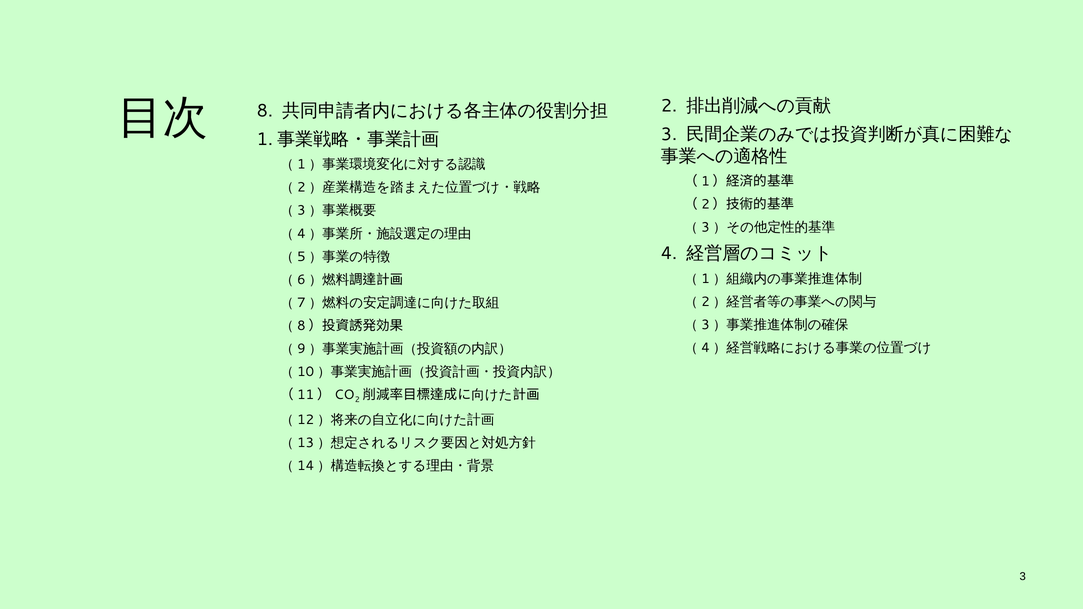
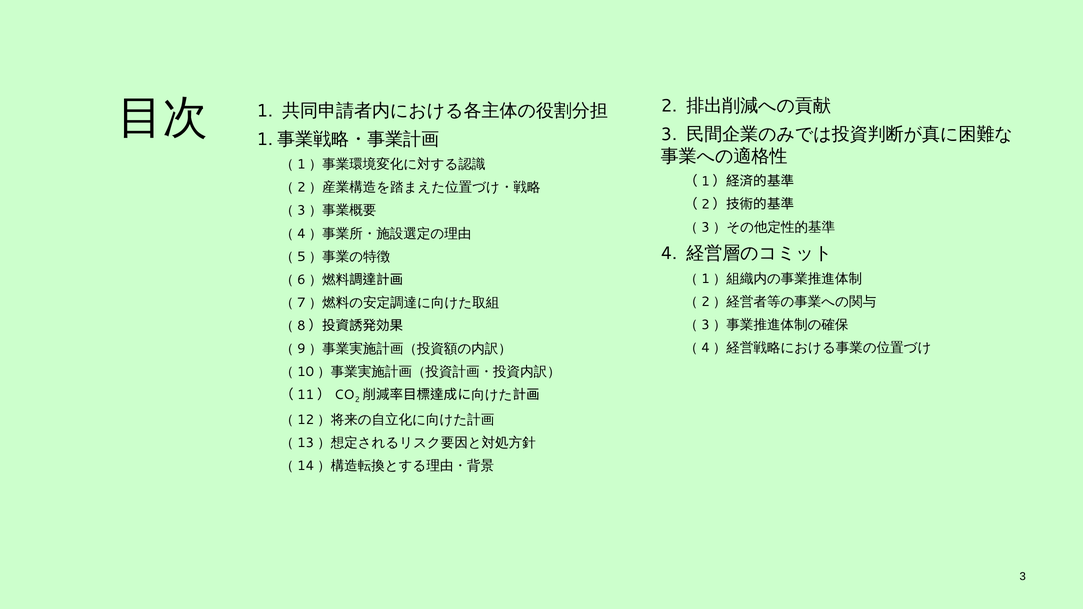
8: 8 -> 1
